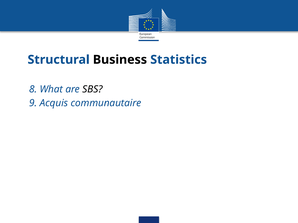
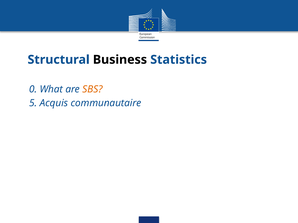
8: 8 -> 0
SBS colour: black -> orange
9: 9 -> 5
